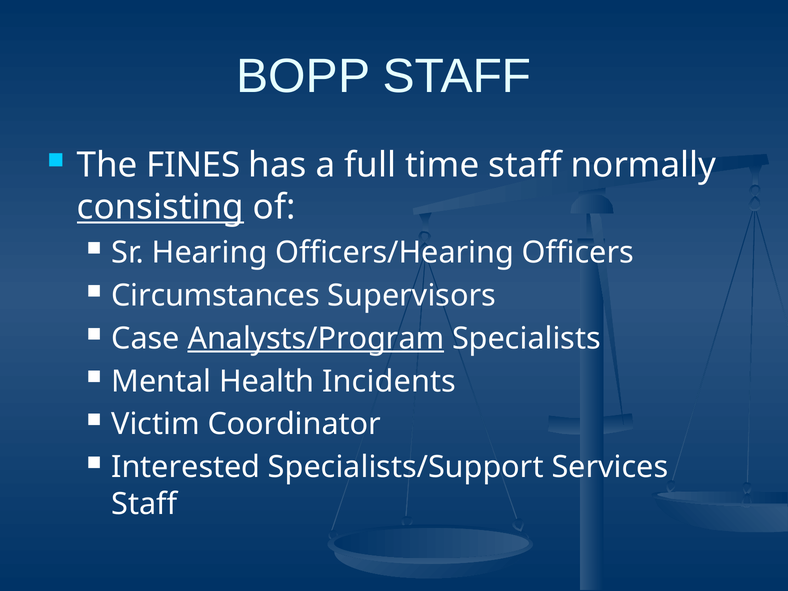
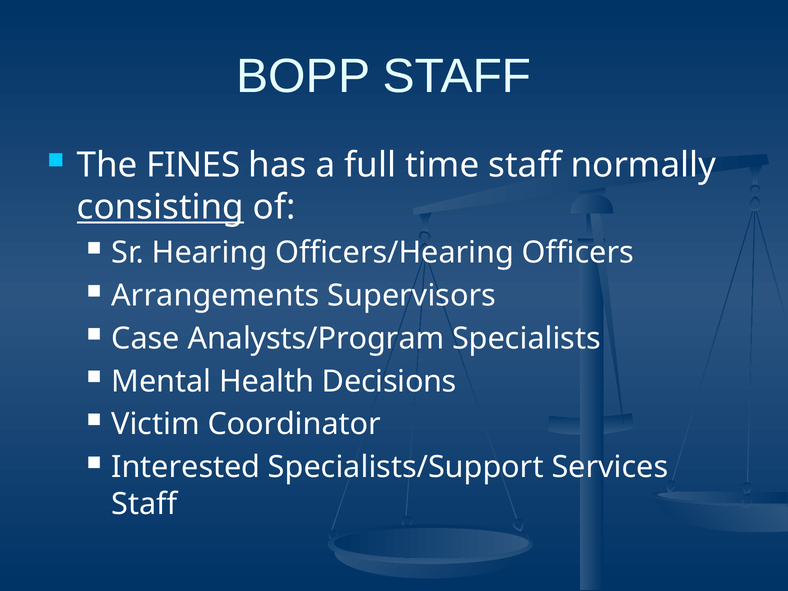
Circumstances: Circumstances -> Arrangements
Analysts/Program underline: present -> none
Incidents: Incidents -> Decisions
